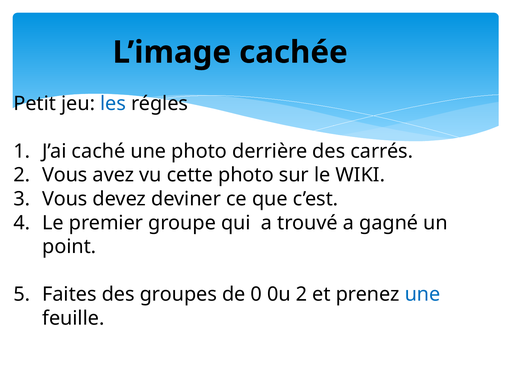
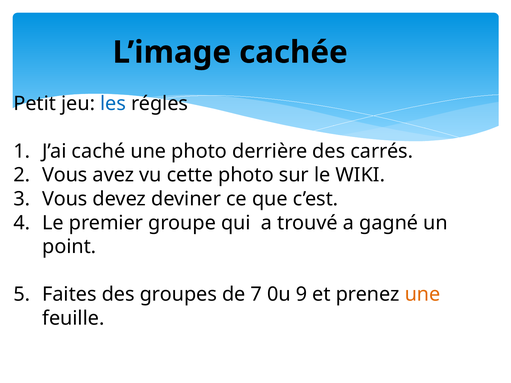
0: 0 -> 7
0u 2: 2 -> 9
une at (423, 295) colour: blue -> orange
